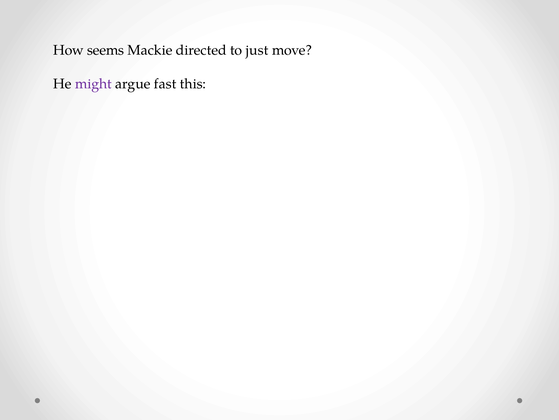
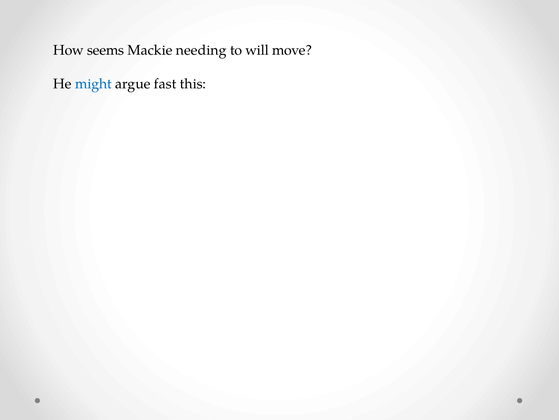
directed: directed -> needing
just: just -> will
might colour: purple -> blue
